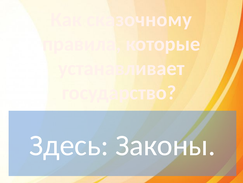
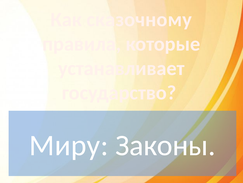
Здесь: Здесь -> Миру
